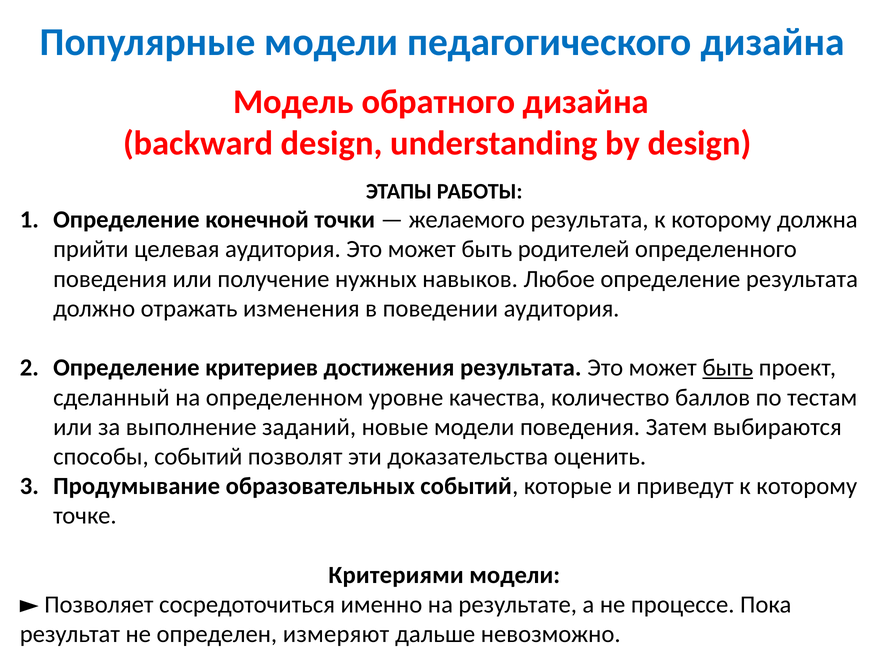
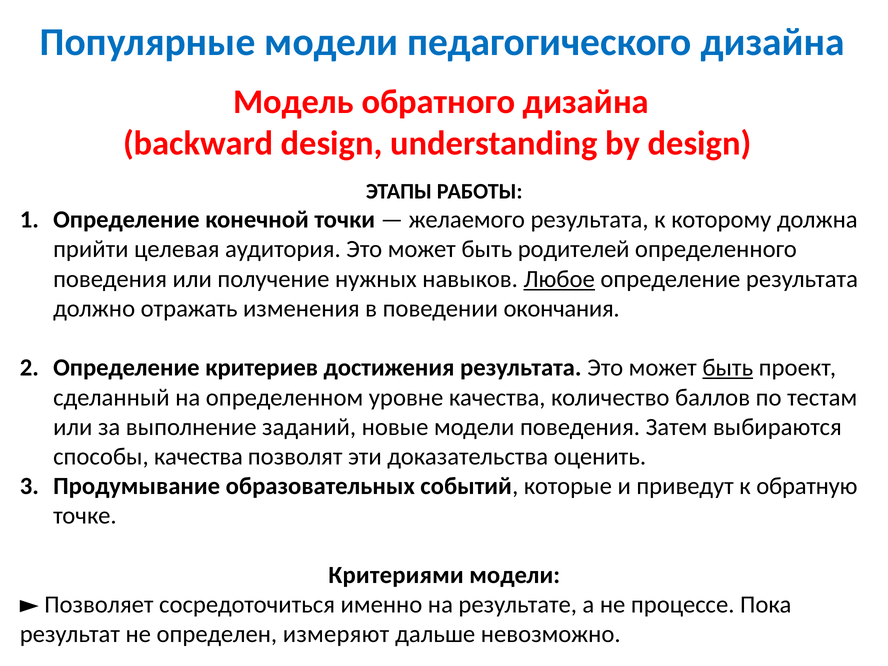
Любое underline: none -> present
поведении аудитория: аудитория -> окончания
способы событий: событий -> качества
приведут к которому: которому -> обратную
